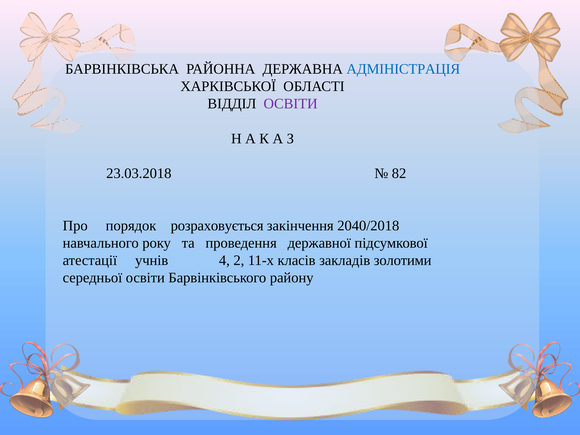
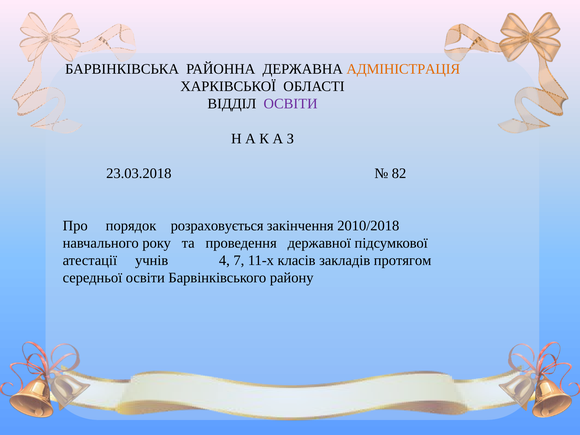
АДМІНІСТРАЦІЯ colour: blue -> orange
2040/2018: 2040/2018 -> 2010/2018
2: 2 -> 7
золотими: золотими -> протягом
